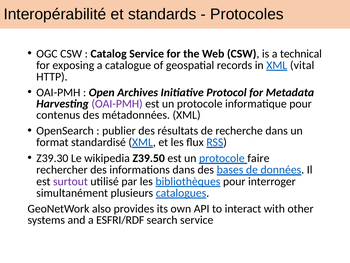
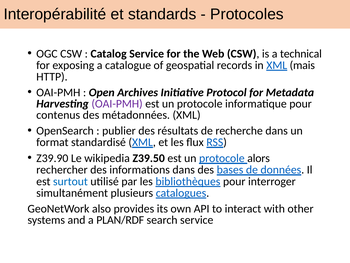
vital: vital -> mais
Z39.30: Z39.30 -> Z39.90
faire: faire -> alors
surtout colour: purple -> blue
ESFRI/RDF: ESFRI/RDF -> PLAN/RDF
